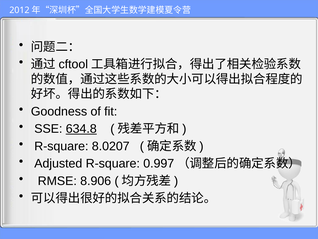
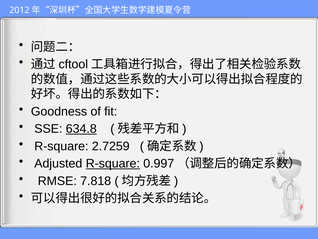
8.0207: 8.0207 -> 2.7259
R-square at (113, 163) underline: none -> present
8.906: 8.906 -> 7.818
